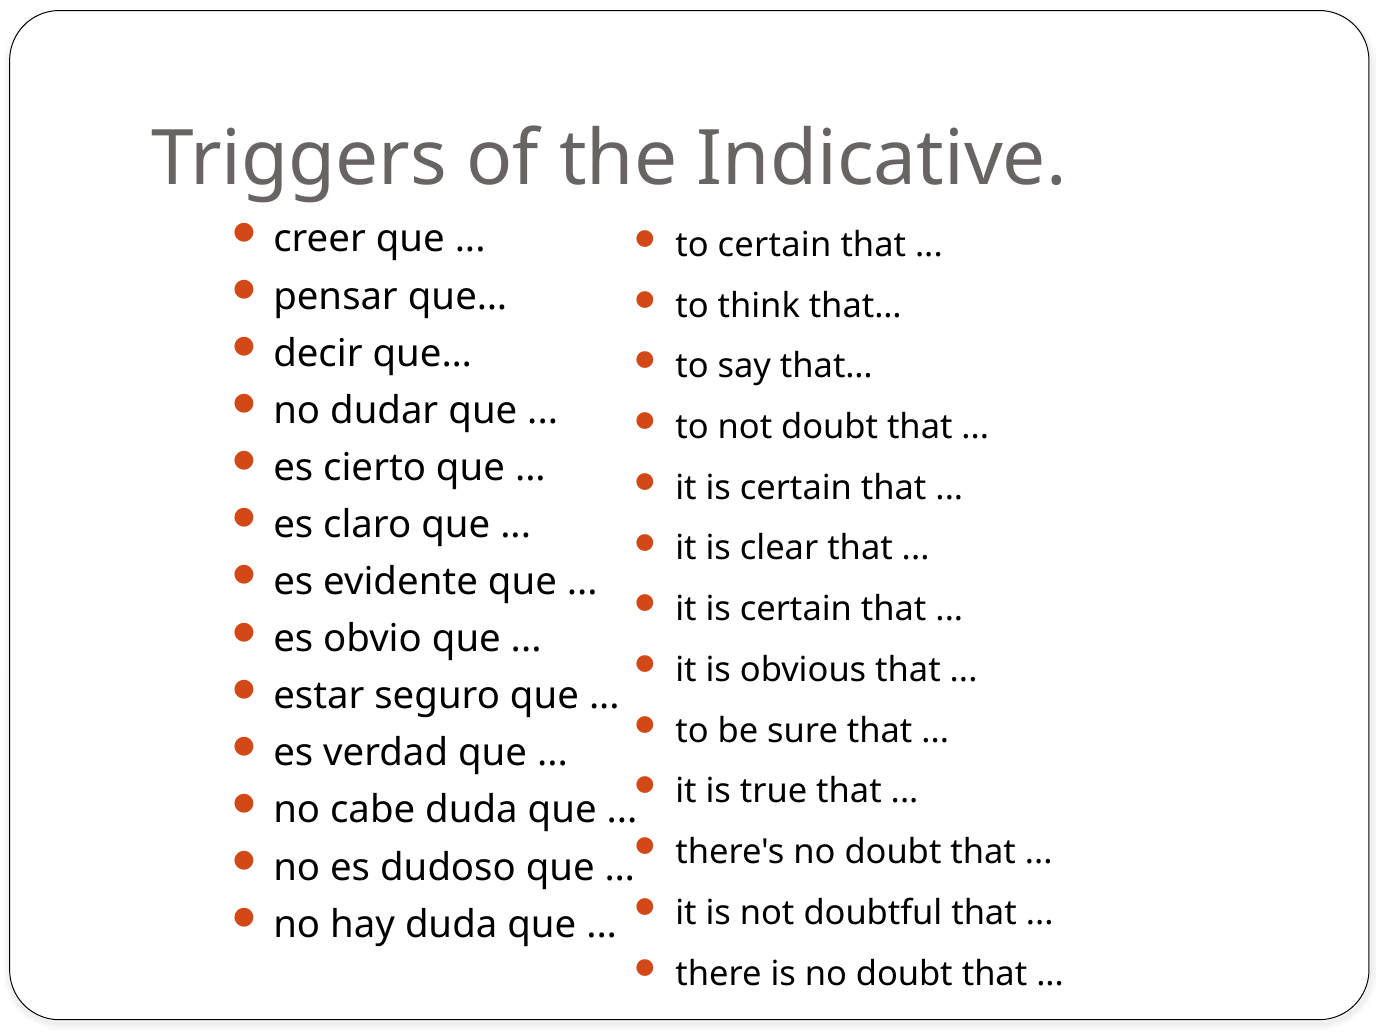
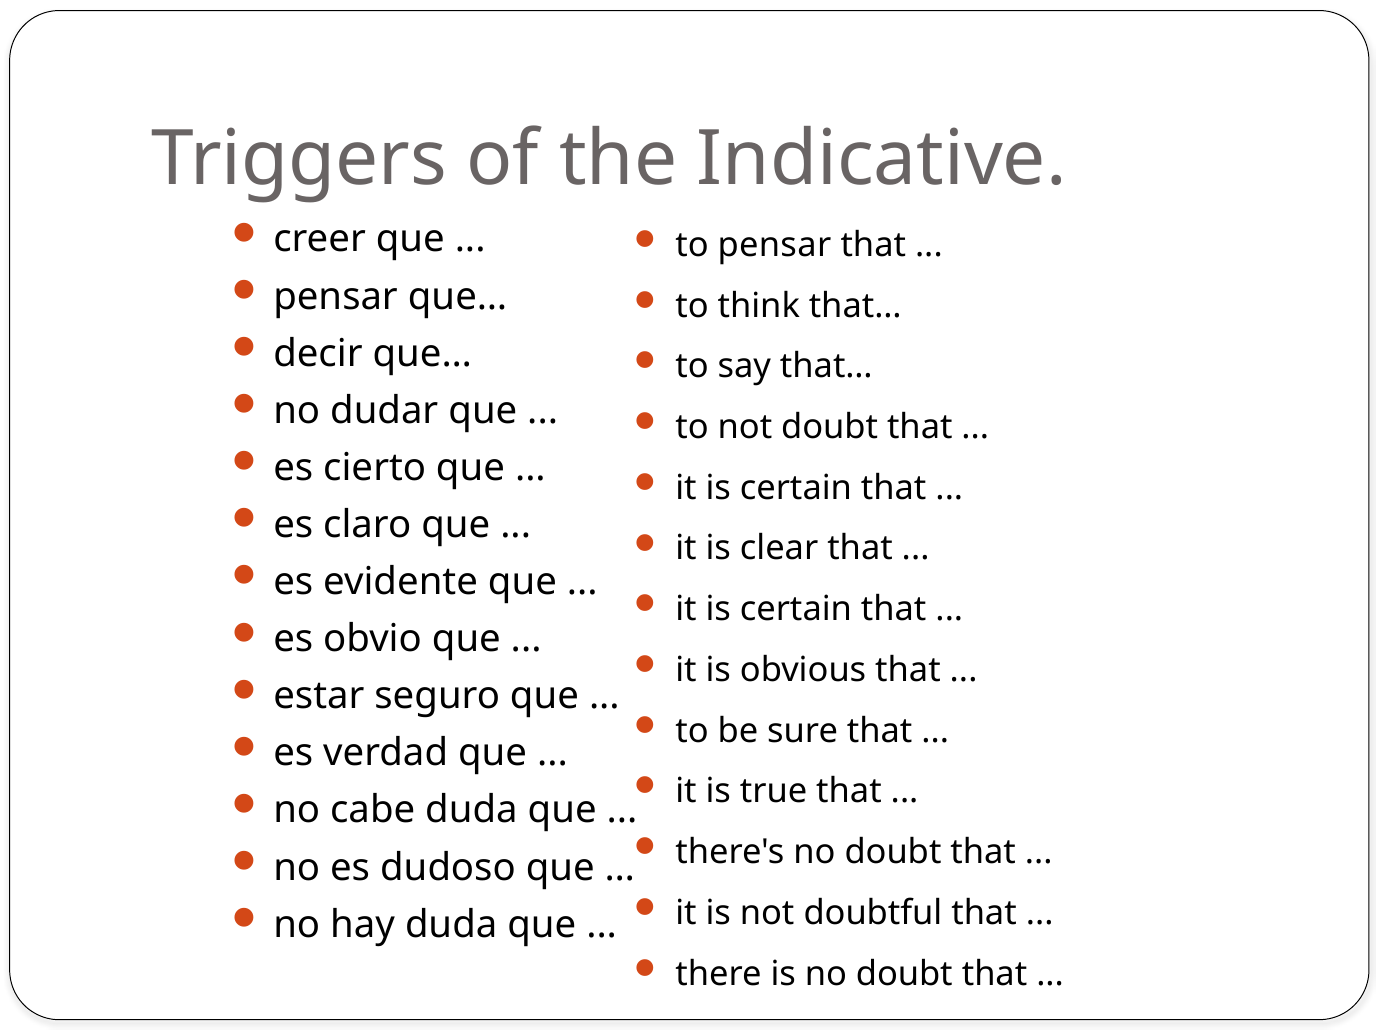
to certain: certain -> pensar
